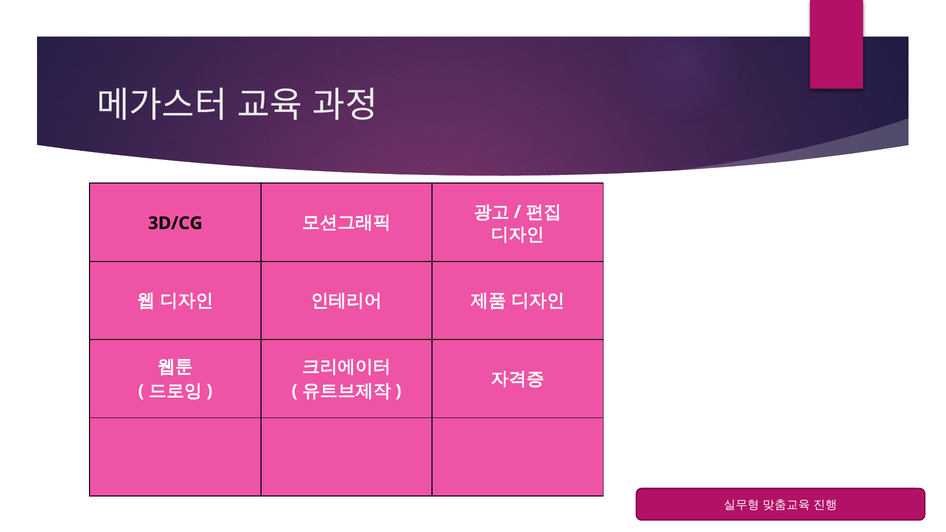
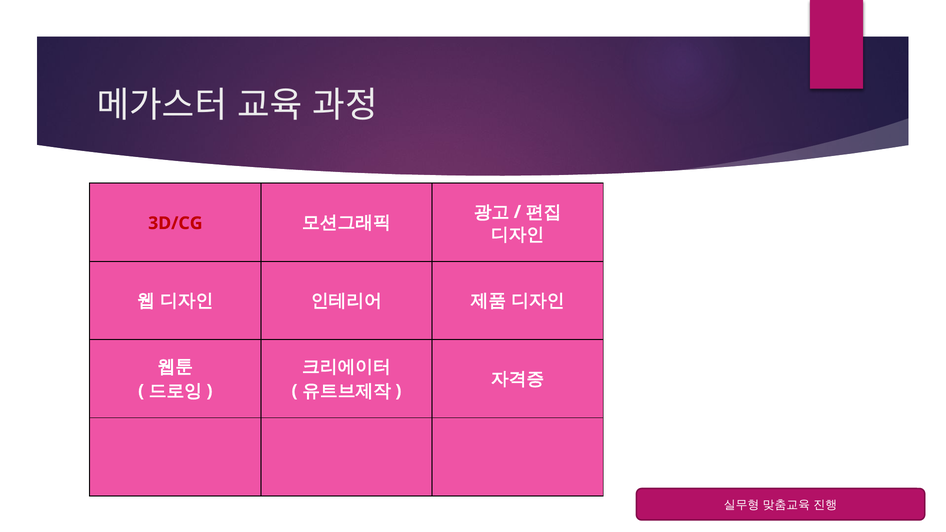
3D/CG colour: black -> red
